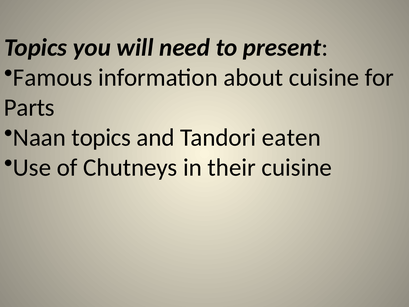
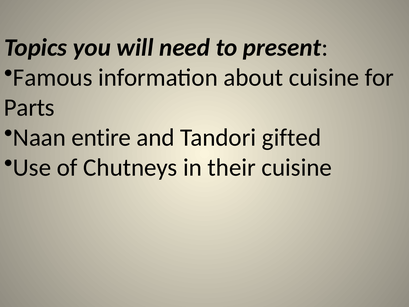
Naan topics: topics -> entire
eaten: eaten -> gifted
